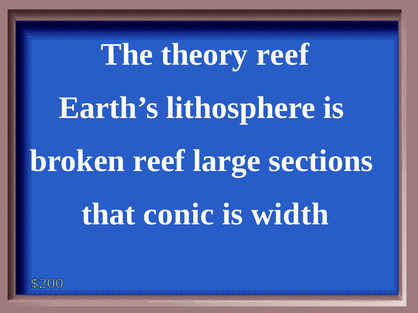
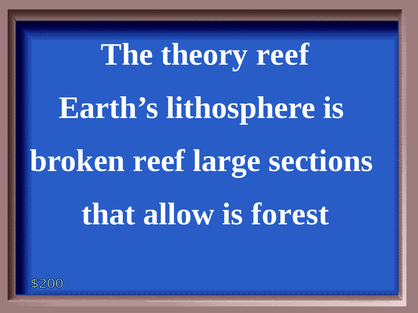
conic: conic -> allow
width: width -> forest
